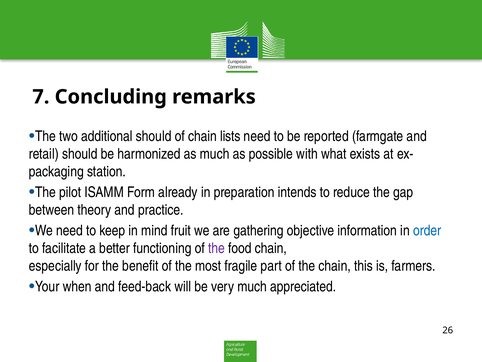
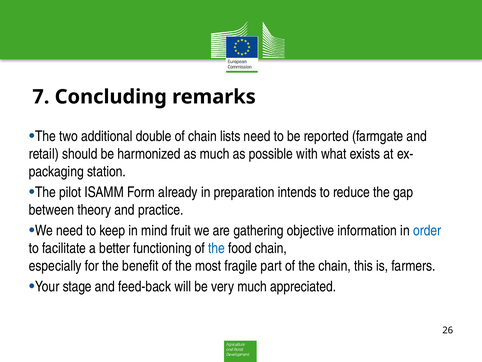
additional should: should -> double
the at (216, 248) colour: purple -> blue
when: when -> stage
